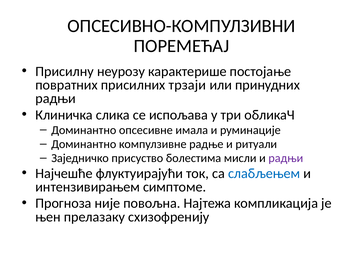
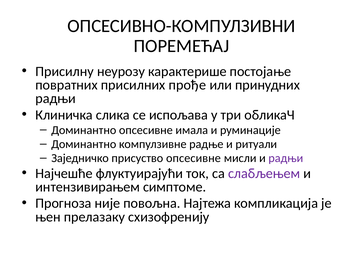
трзаји: трзаји -> прође
присуство болестима: болестима -> опсесивне
слабљењем colour: blue -> purple
